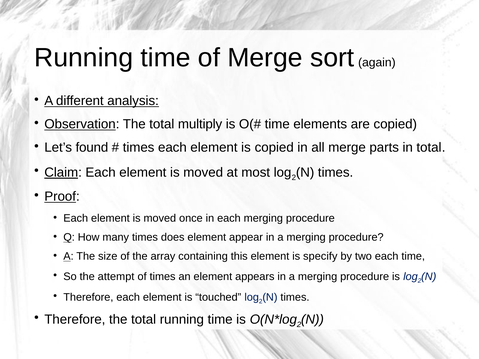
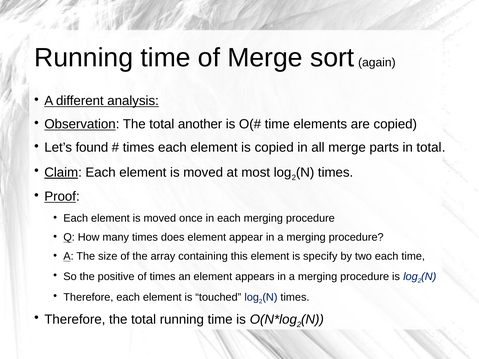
multiply: multiply -> another
attempt: attempt -> positive
